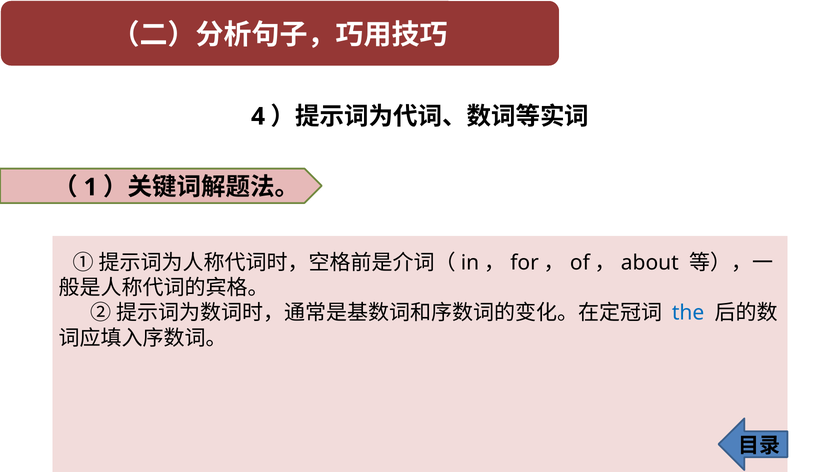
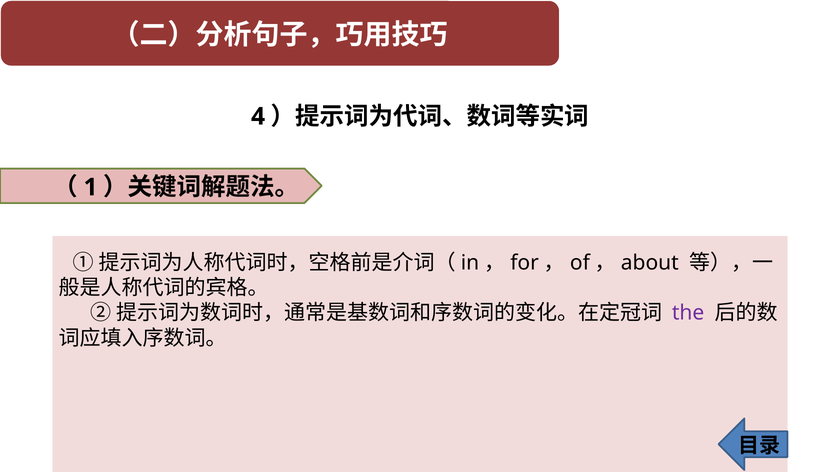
the colour: blue -> purple
